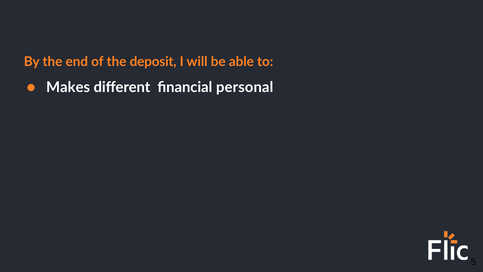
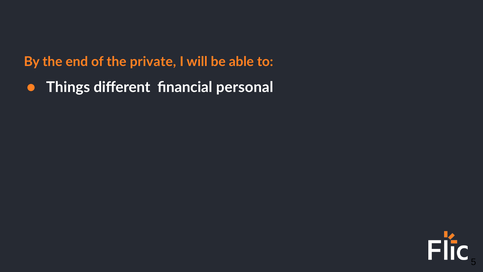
deposit: deposit -> private
Makes: Makes -> Things
